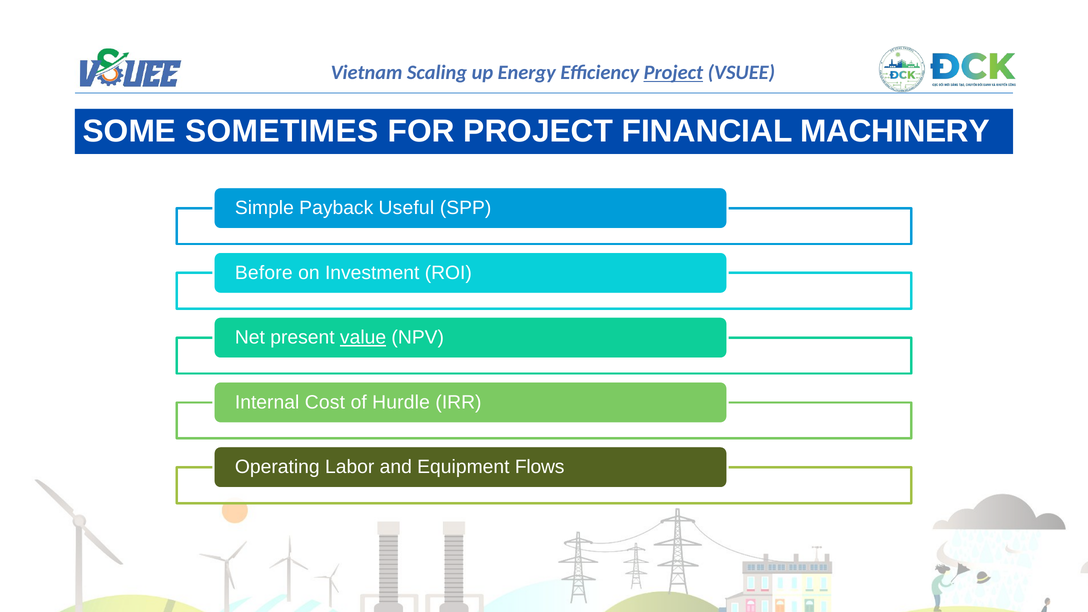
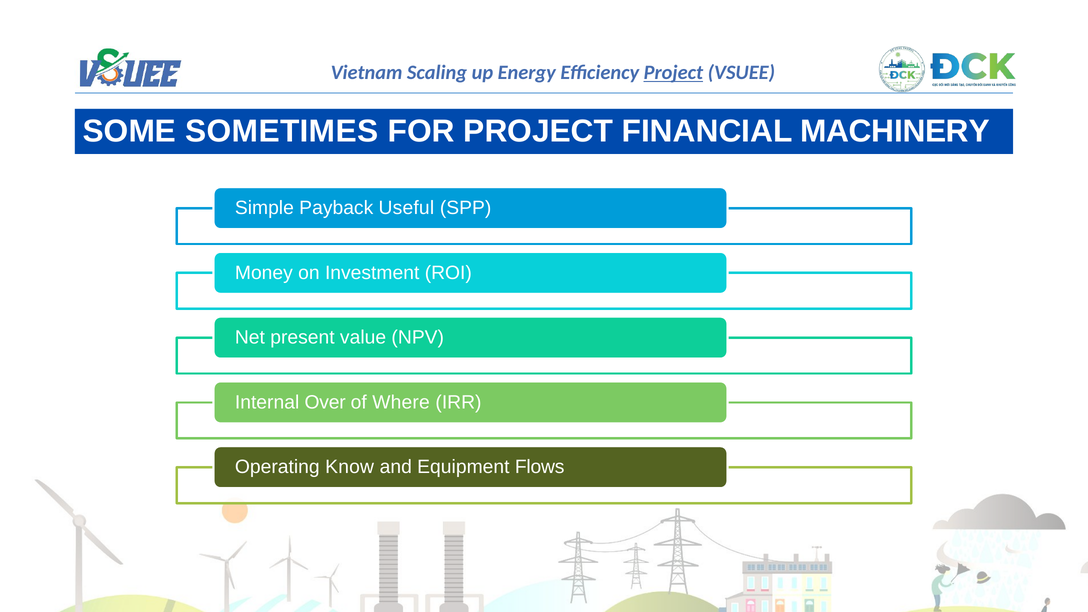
Before: Before -> Money
value underline: present -> none
Cost: Cost -> Over
Hurdle: Hurdle -> Where
Labor: Labor -> Know
